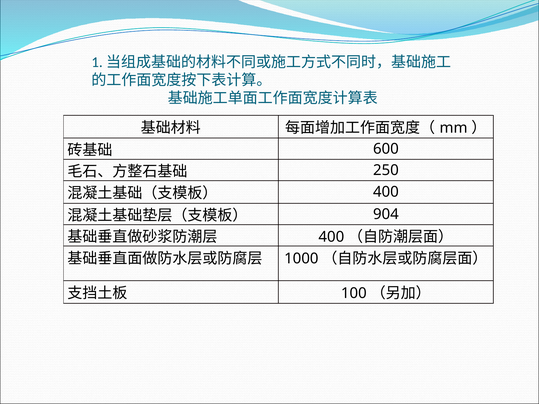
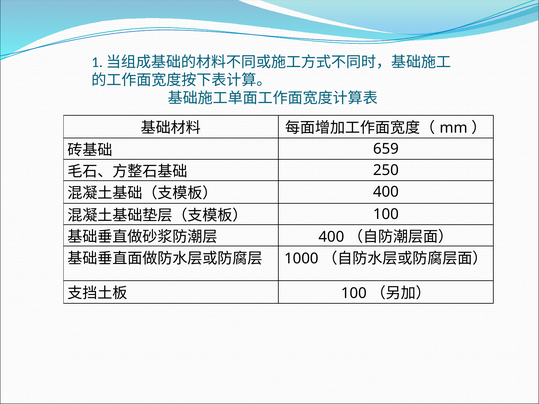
600: 600 -> 659
904 at (386, 214): 904 -> 100
